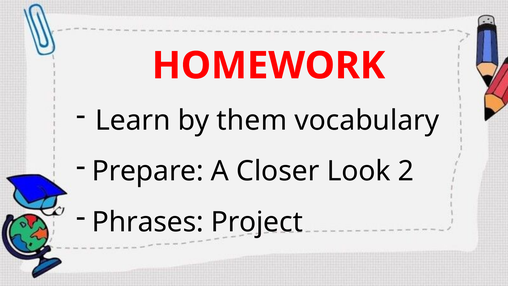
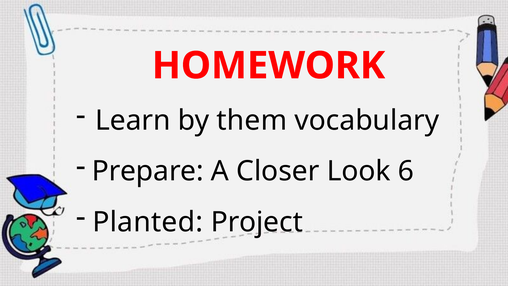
2: 2 -> 6
Phrases: Phrases -> Planted
